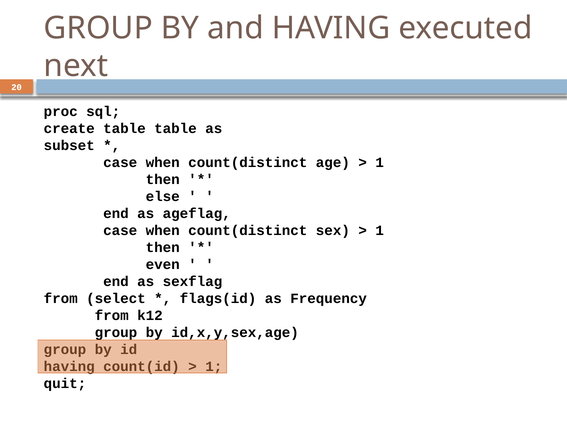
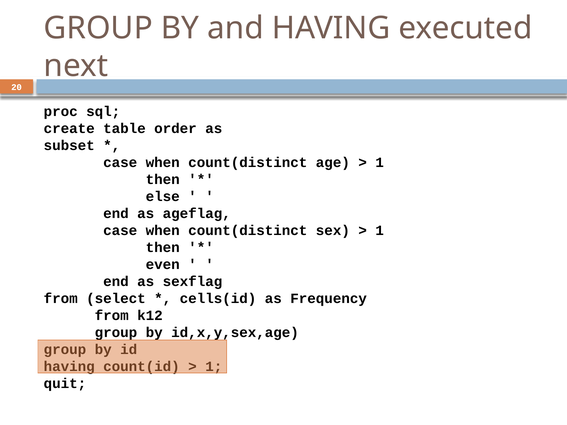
table table: table -> order
flags(id: flags(id -> cells(id
